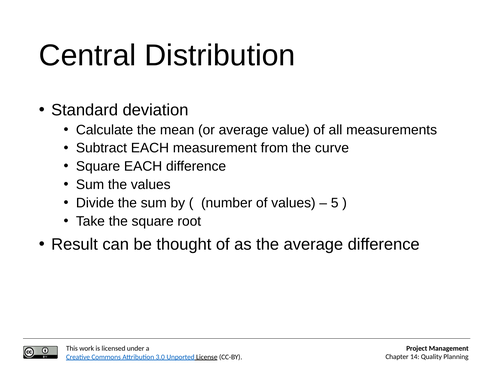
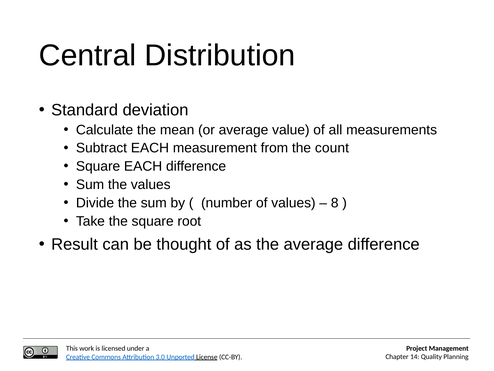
curve: curve -> count
5: 5 -> 8
